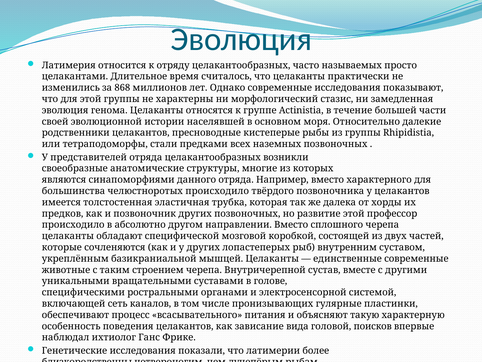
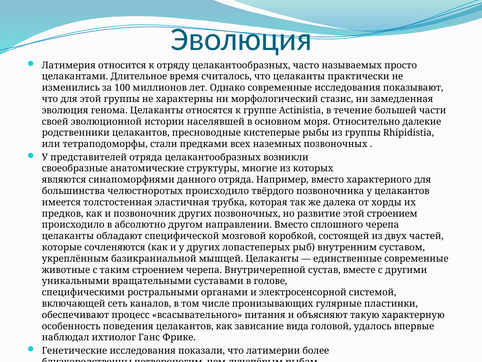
868: 868 -> 100
этой профессор: профессор -> строением
поисков: поисков -> удалось
